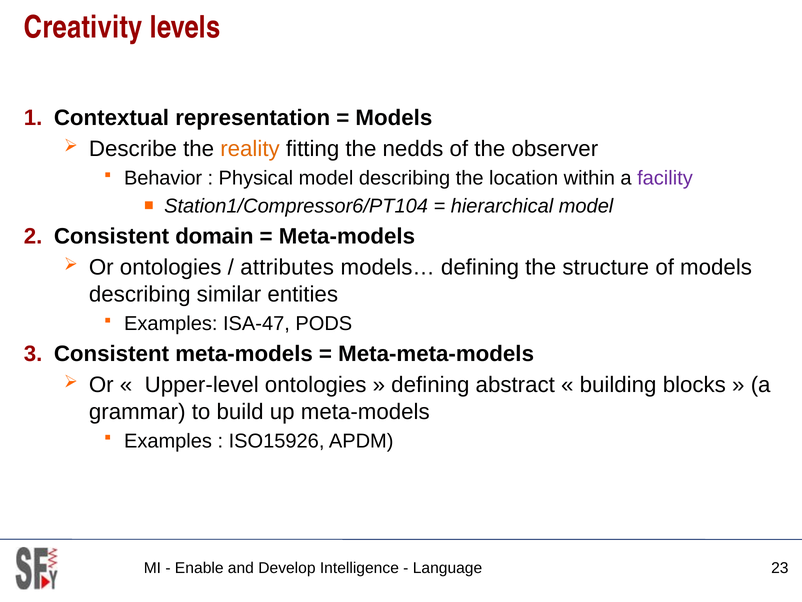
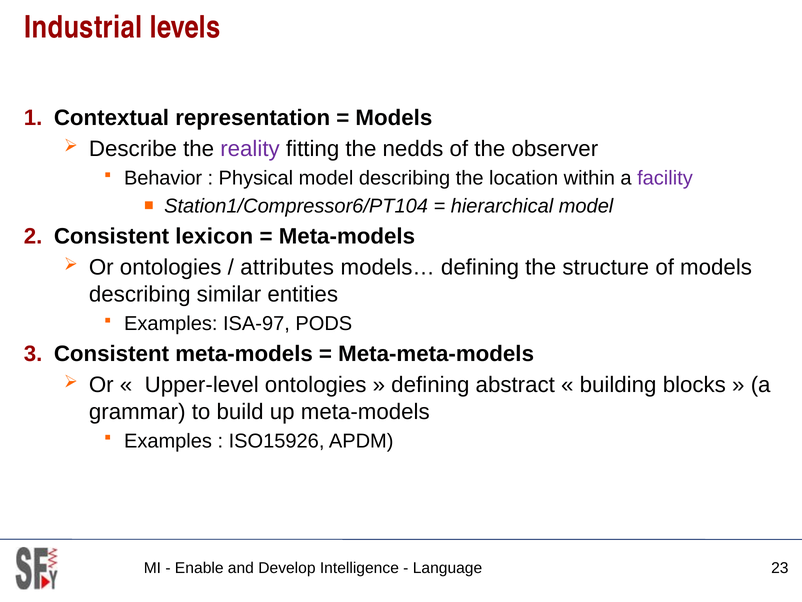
Creativity: Creativity -> Industrial
reality colour: orange -> purple
domain: domain -> lexicon
ISA-47: ISA-47 -> ISA-97
